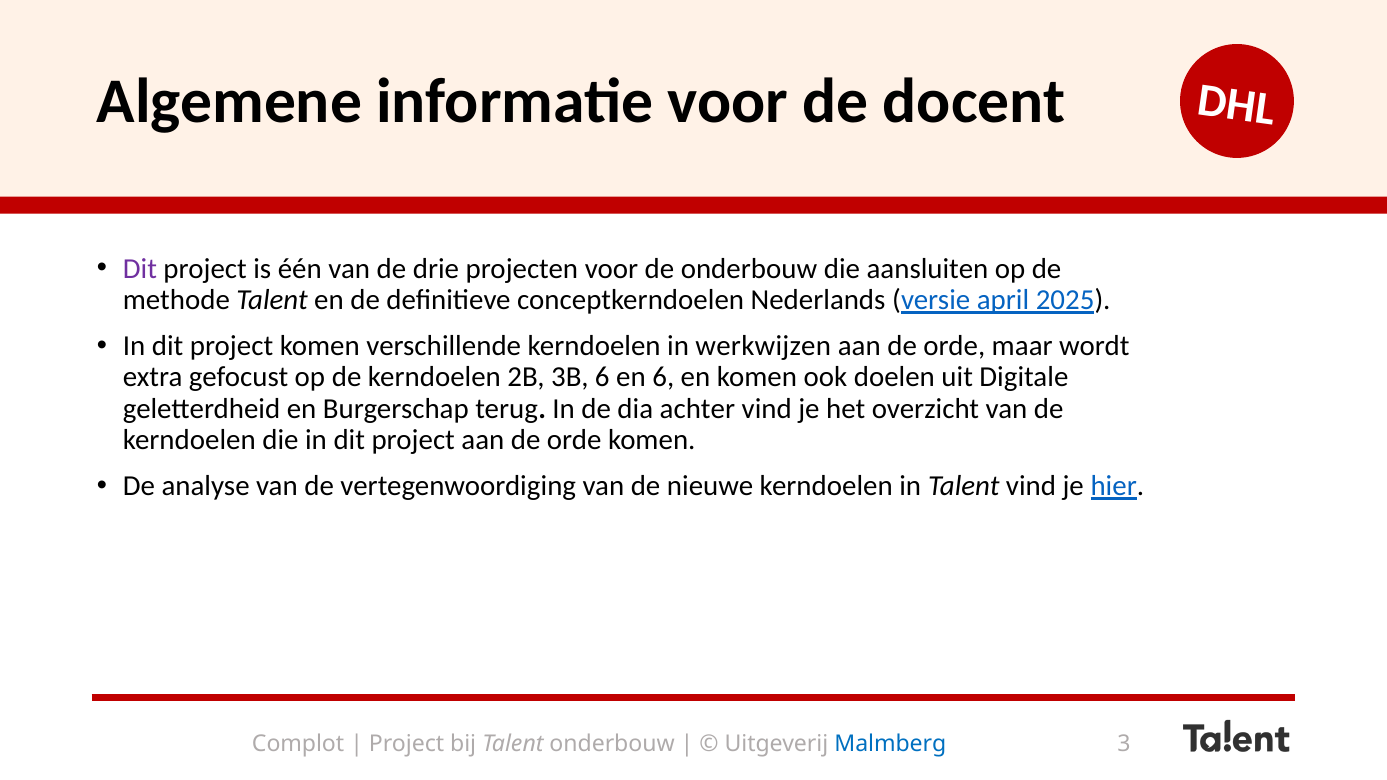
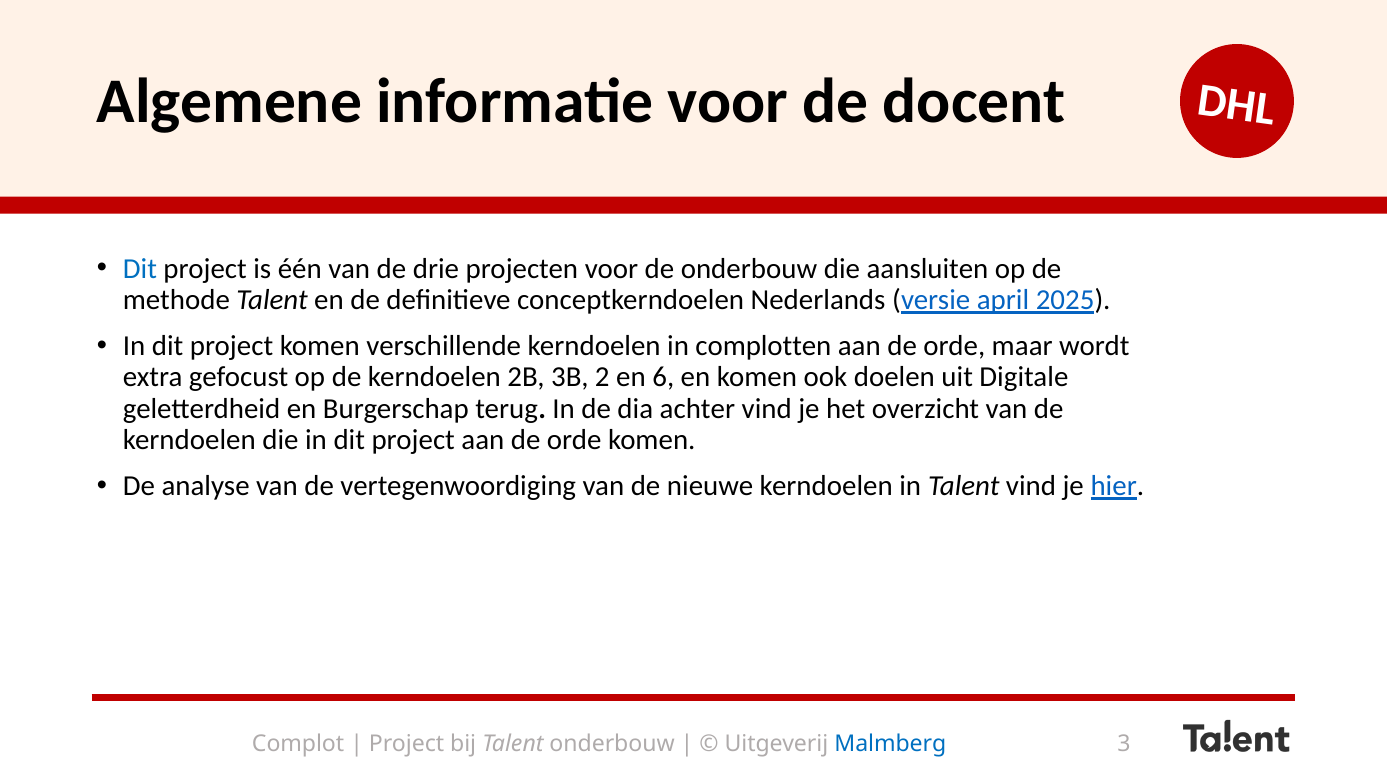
Dit at (140, 269) colour: purple -> blue
werkwijzen: werkwijzen -> complotten
3B 6: 6 -> 2
